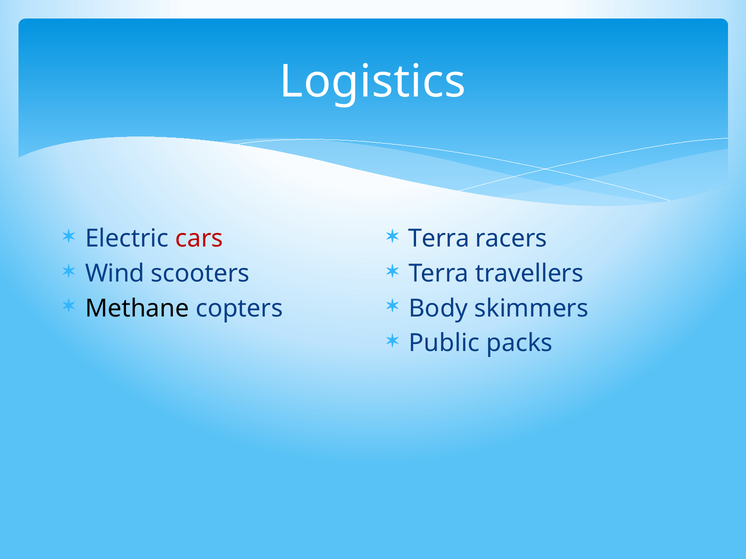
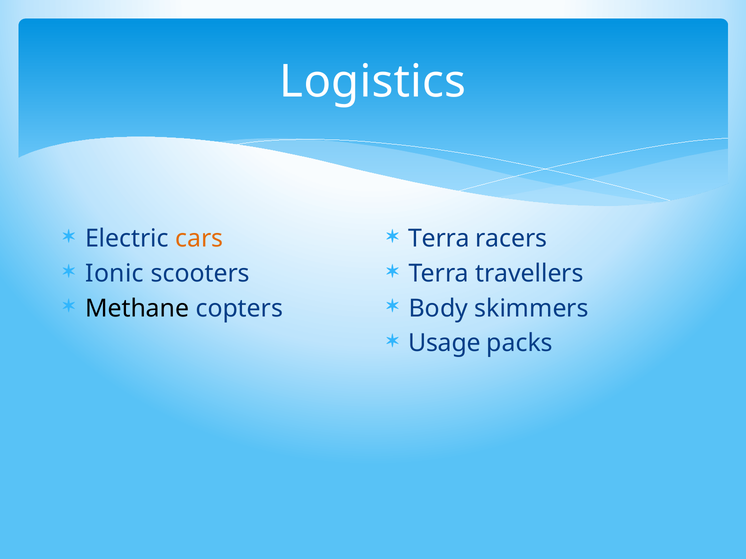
cars colour: red -> orange
Wind: Wind -> Ionic
Public: Public -> Usage
